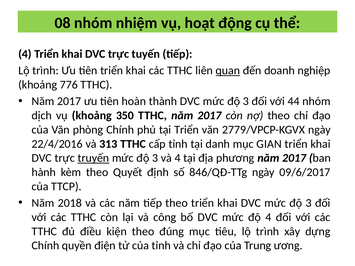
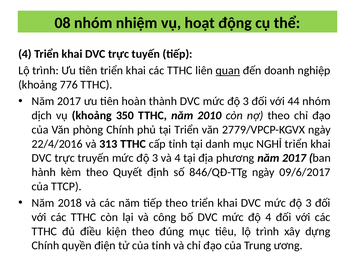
TTHC năm 2017: 2017 -> 2010
GIAN: GIAN -> NGHỈ
truyến underline: present -> none
